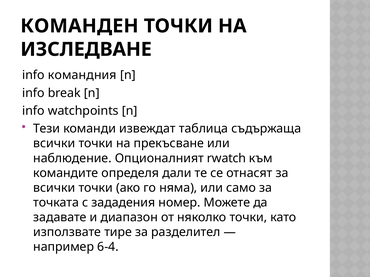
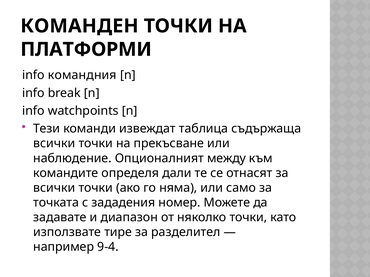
ИЗСЛЕДВАНЕ: ИЗСЛЕДВАНЕ -> ПЛАТФОРМИ
rwatch: rwatch -> между
6-4: 6-4 -> 9-4
